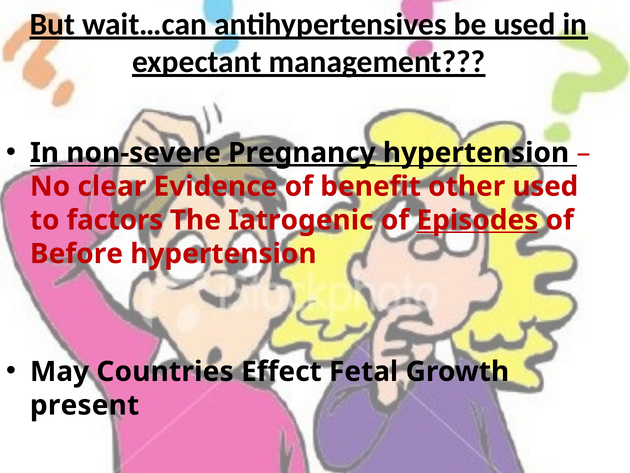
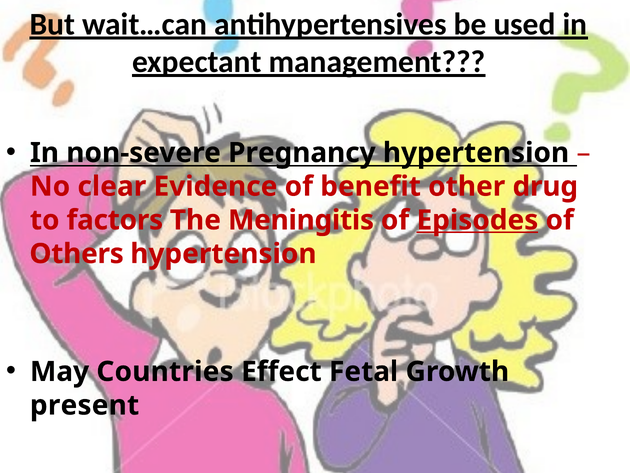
Pregnancy underline: present -> none
other used: used -> drug
Iatrogenic: Iatrogenic -> Meningitis
Before: Before -> Others
